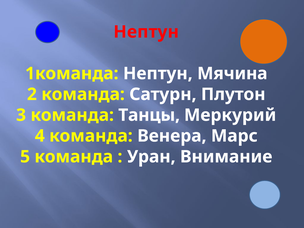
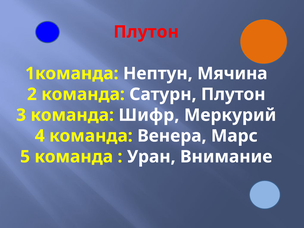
Нептун at (146, 32): Нептун -> Плутон
Танцы: Танцы -> Шифр
